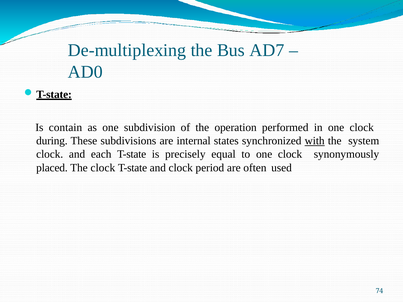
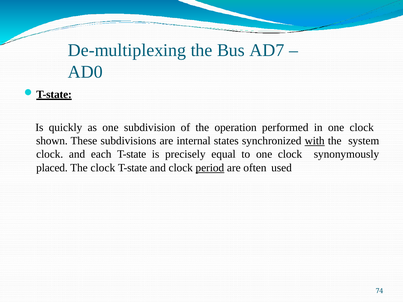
contain: contain -> quickly
during: during -> shown
period underline: none -> present
